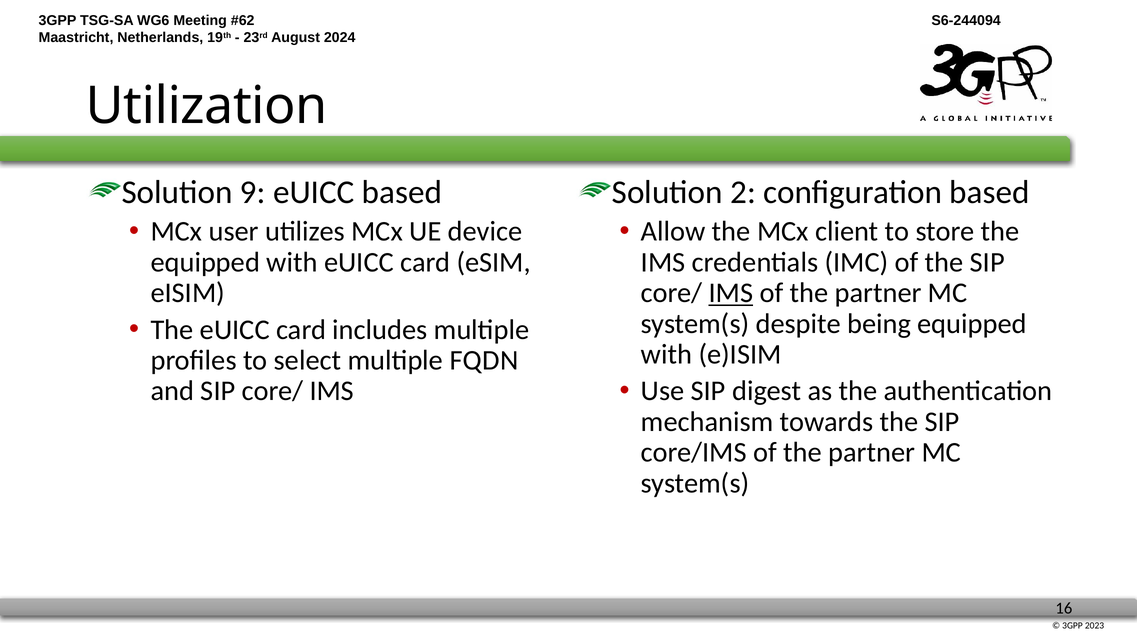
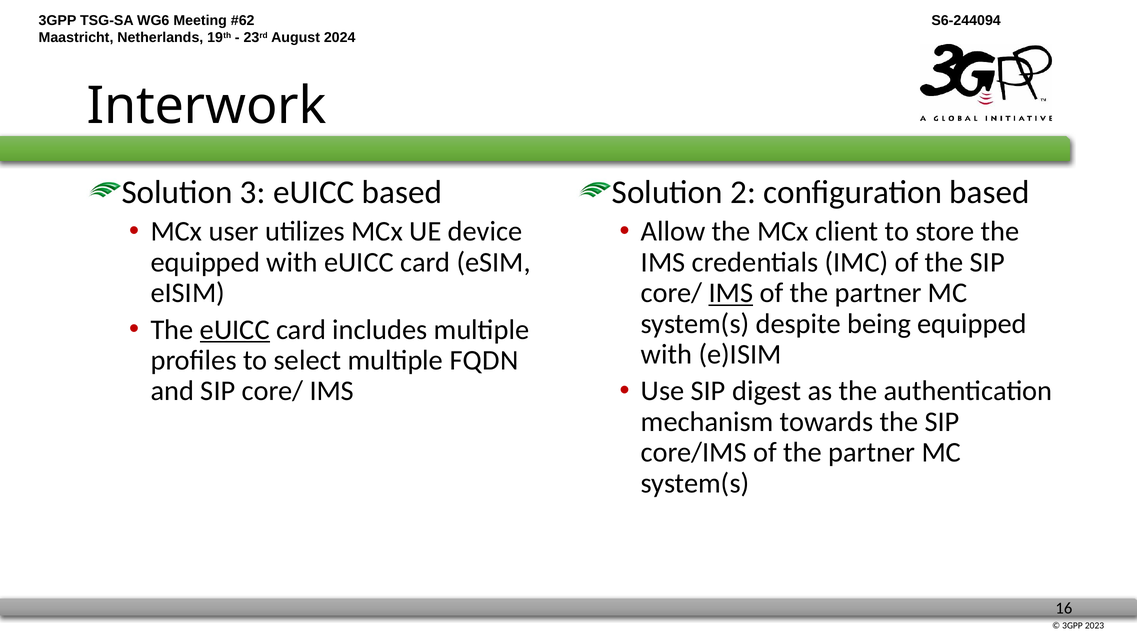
Utilization: Utilization -> Interwork
9: 9 -> 3
eUICC at (235, 329) underline: none -> present
